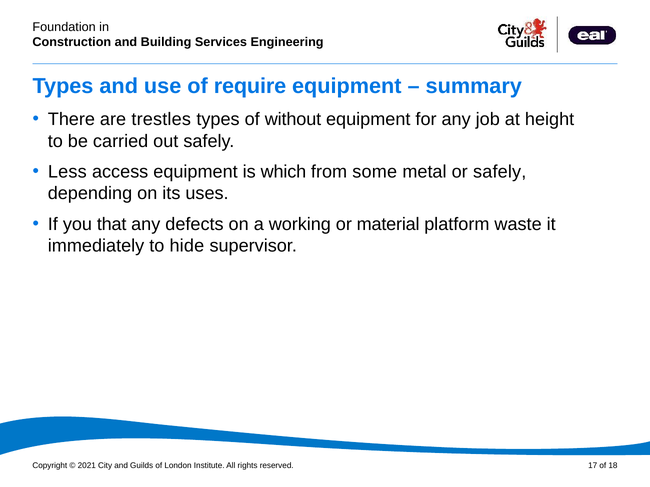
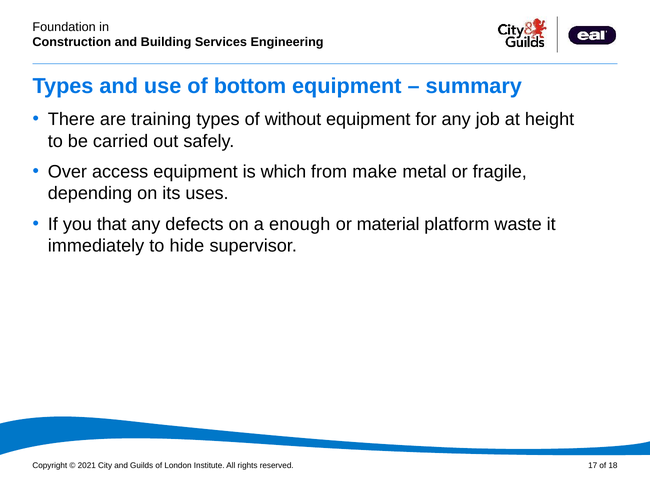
require: require -> bottom
trestles: trestles -> training
Less: Less -> Over
some: some -> make
or safely: safely -> fragile
working: working -> enough
